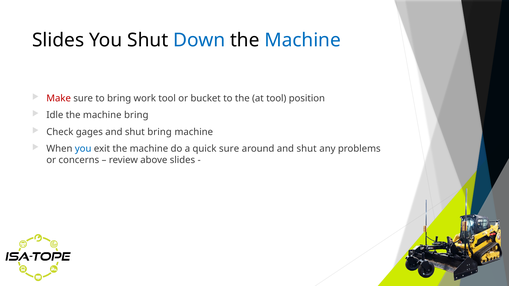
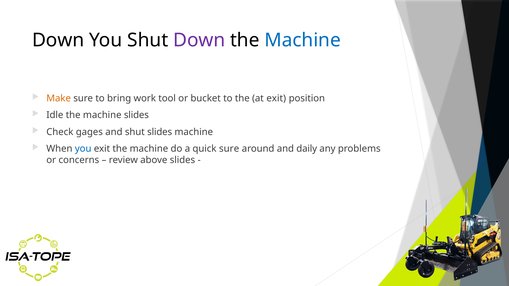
Slides at (58, 40): Slides -> Down
Down at (199, 40) colour: blue -> purple
Make colour: red -> orange
at tool: tool -> exit
machine bring: bring -> slides
shut bring: bring -> slides
around and shut: shut -> daily
